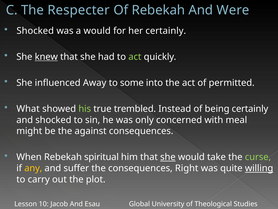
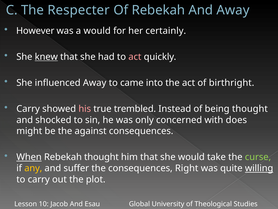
And Were: Were -> Away
Shocked at (35, 31): Shocked -> However
act at (135, 57) colour: light green -> pink
some: some -> came
permitted: permitted -> birthright
What at (28, 109): What -> Carry
his colour: light green -> pink
being certainly: certainly -> thought
meal: meal -> does
When underline: none -> present
Rebekah spiritual: spiritual -> thought
she at (168, 157) underline: present -> none
